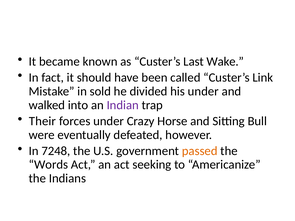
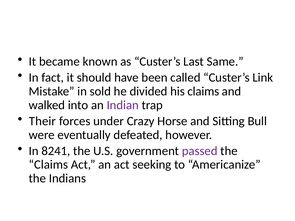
Wake: Wake -> Same
his under: under -> claims
7248: 7248 -> 8241
passed colour: orange -> purple
Words at (48, 165): Words -> Claims
